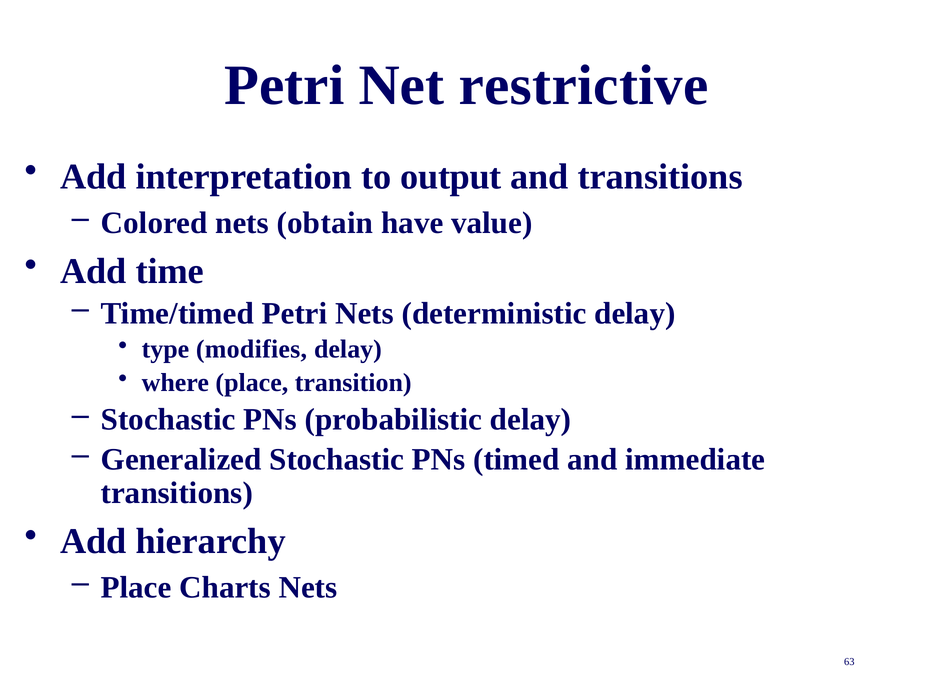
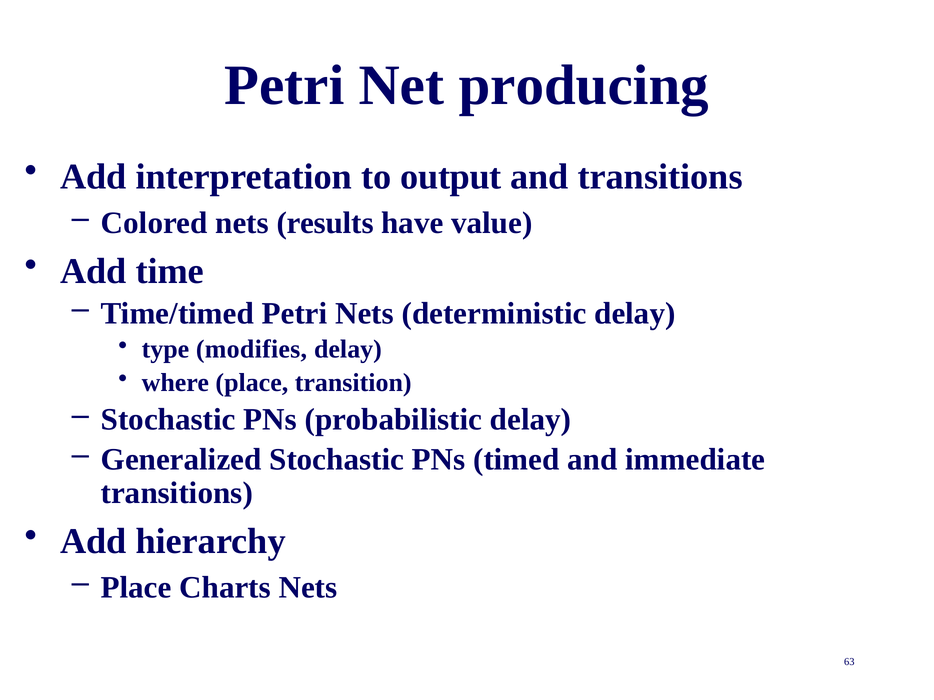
restrictive: restrictive -> producing
obtain: obtain -> results
